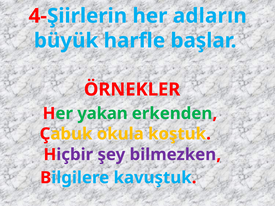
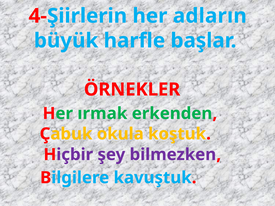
yakan: yakan -> ırmak
